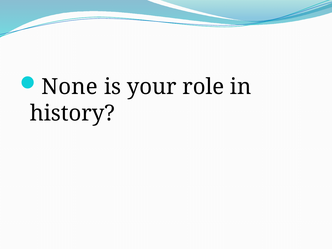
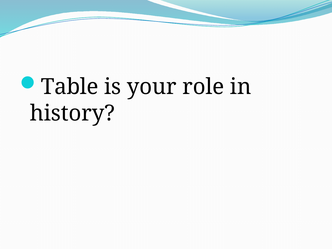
None: None -> Table
